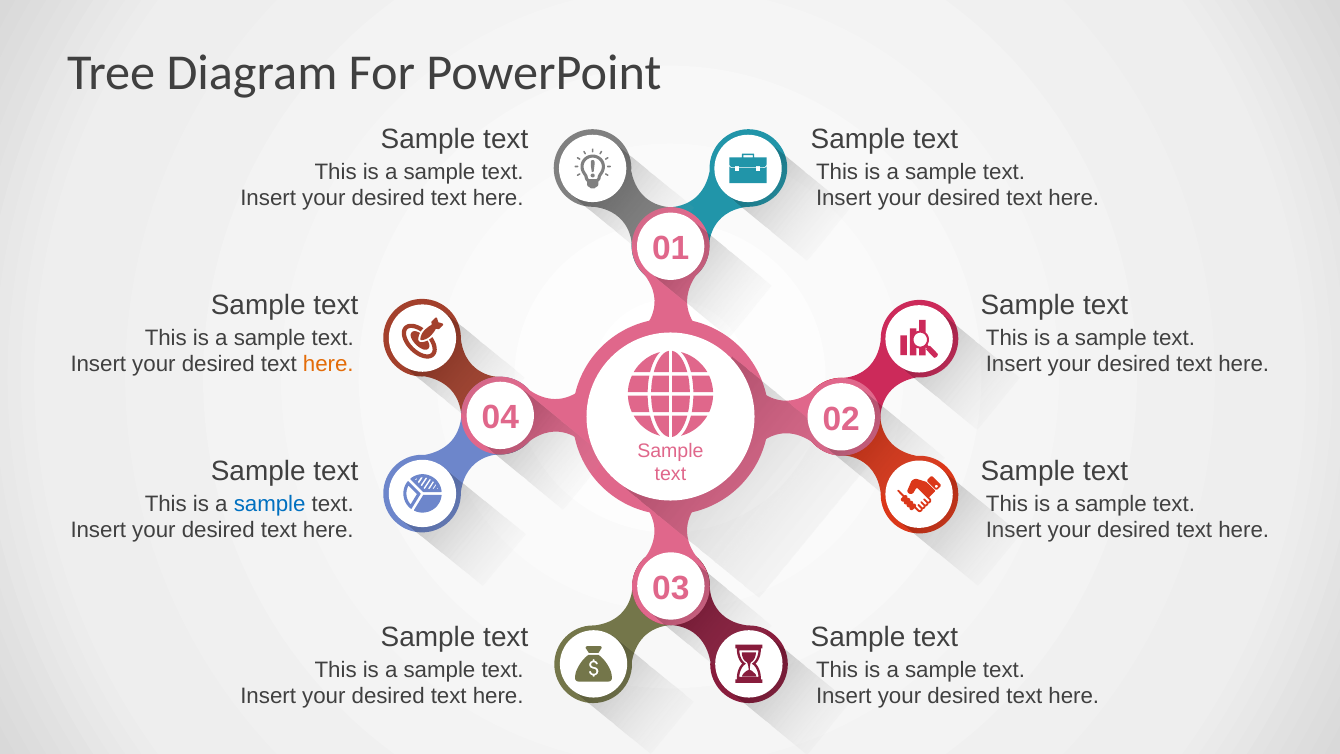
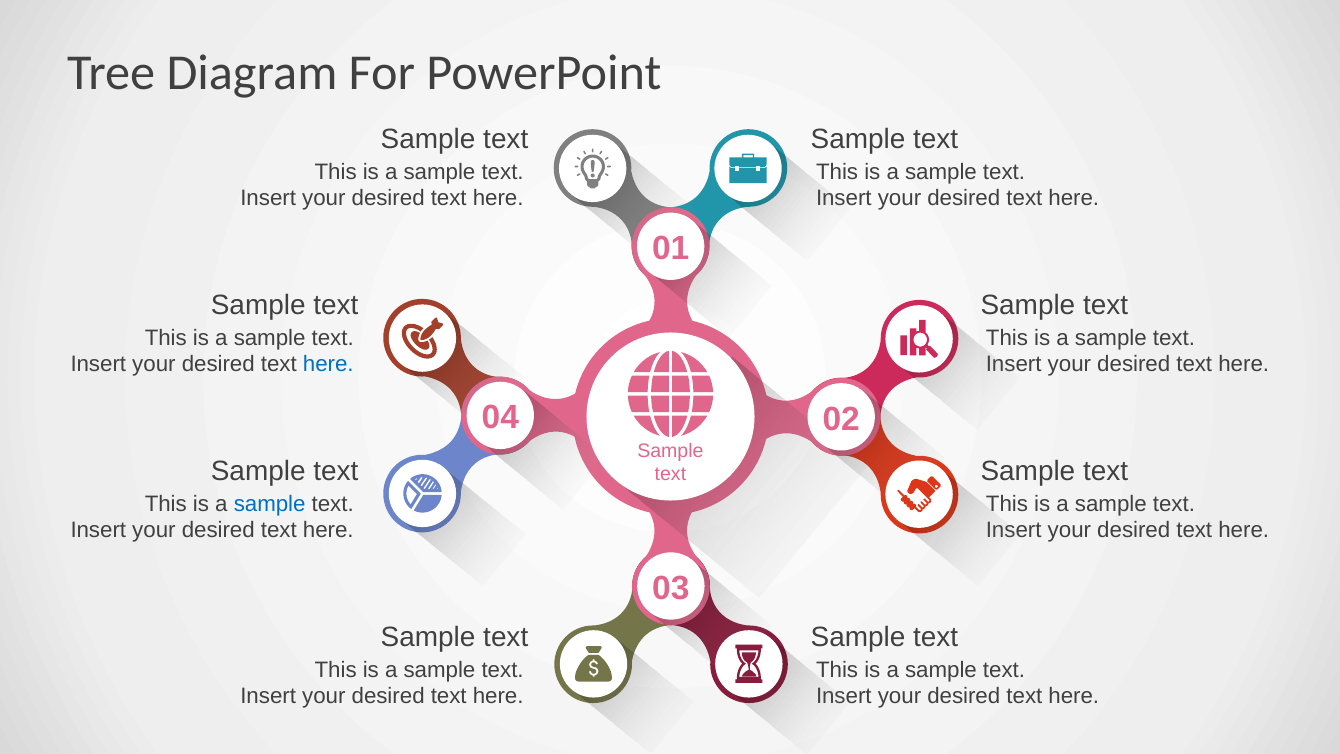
here at (328, 364) colour: orange -> blue
